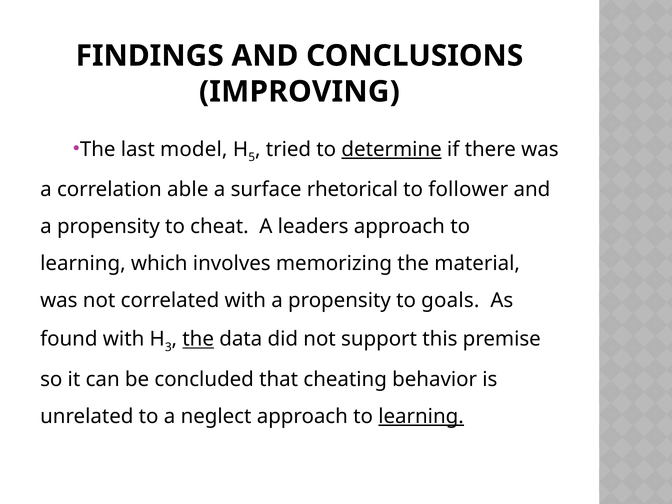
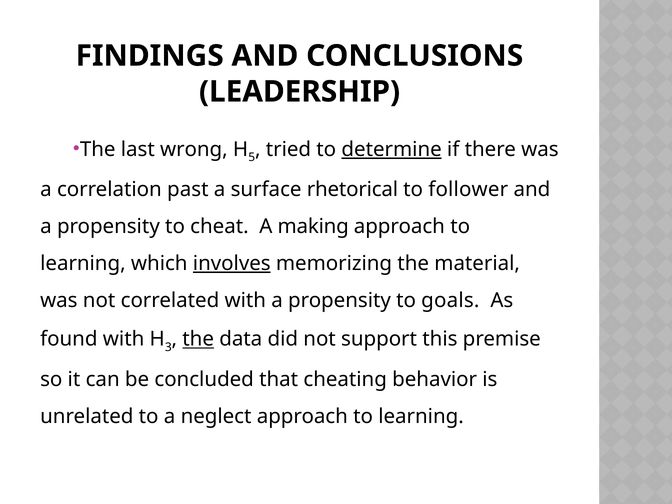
IMPROVING: IMPROVING -> LEADERSHIP
model: model -> wrong
able: able -> past
leaders: leaders -> making
involves underline: none -> present
learning at (421, 416) underline: present -> none
